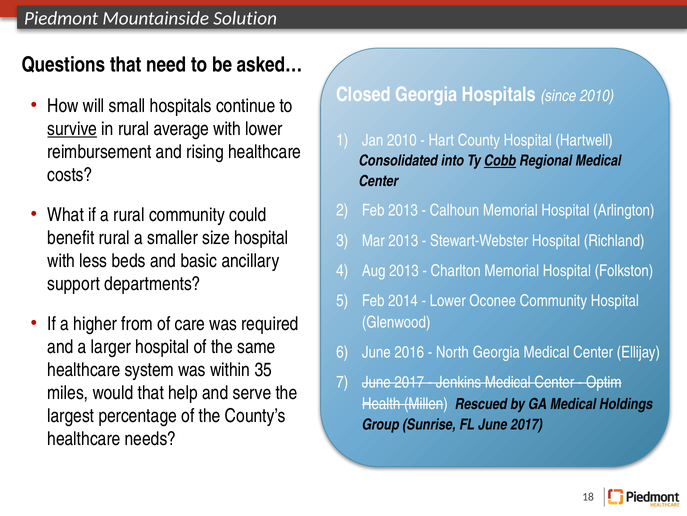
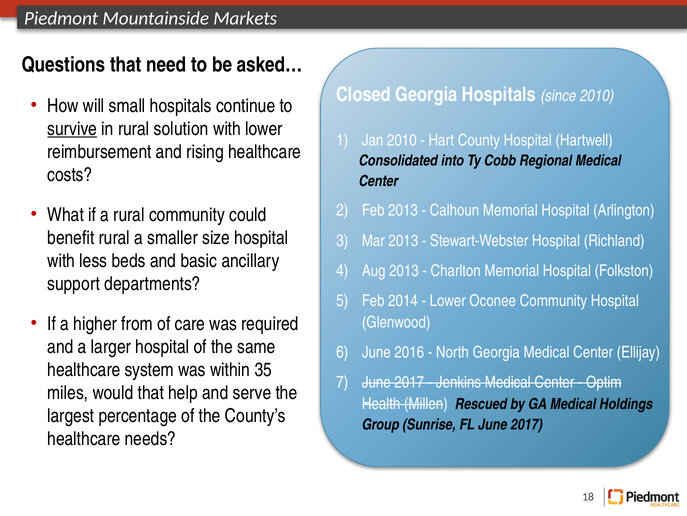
Solution: Solution -> Markets
average: average -> solution
Cobb underline: present -> none
